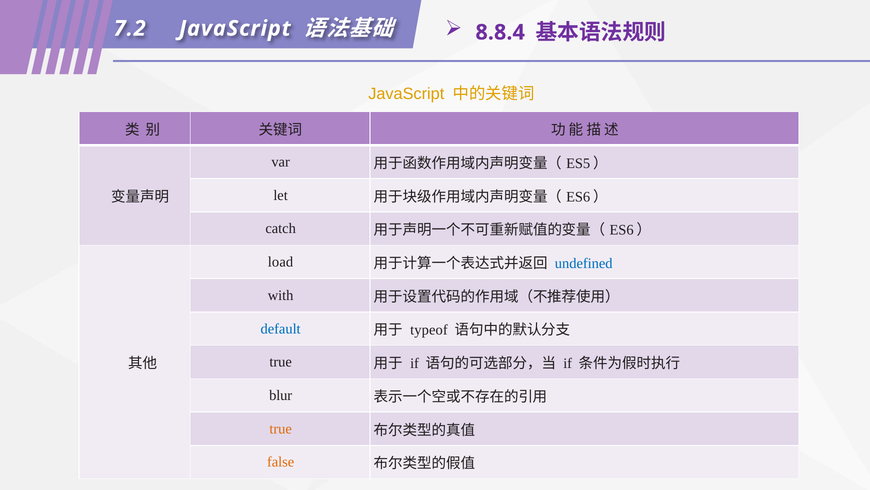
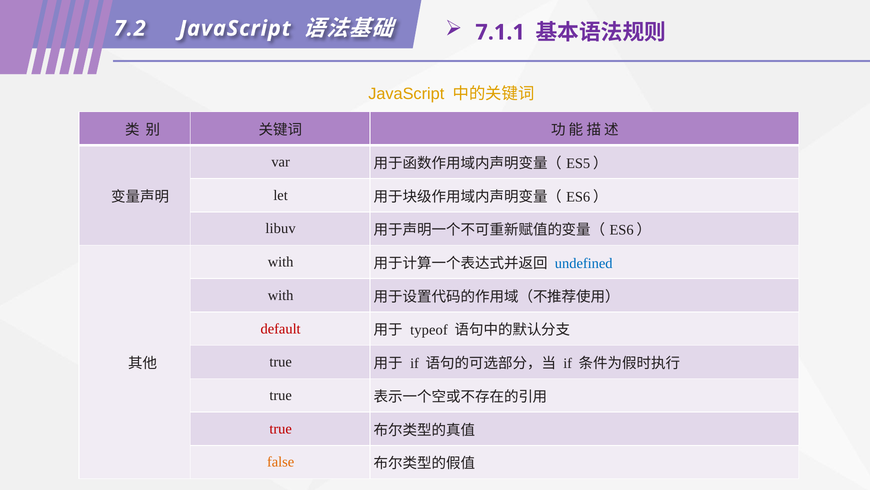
8.8.4: 8.8.4 -> 7.1.1
catch: catch -> libuv
load at (281, 262): load -> with
default colour: blue -> red
blur at (281, 395): blur -> true
true at (281, 428) colour: orange -> red
